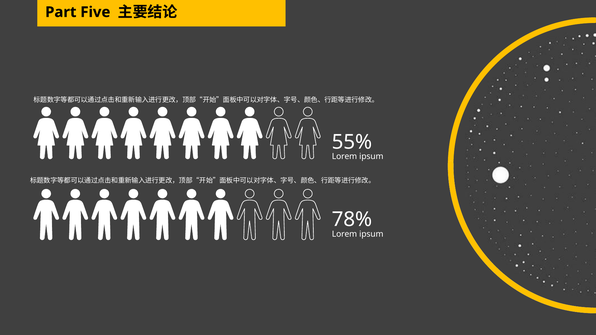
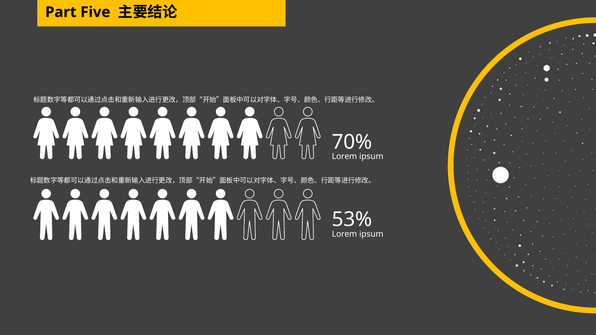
55%: 55% -> 70%
78%: 78% -> 53%
